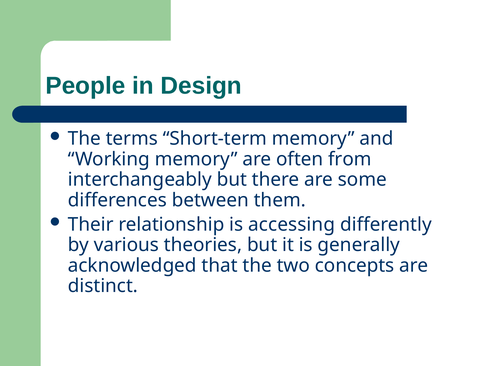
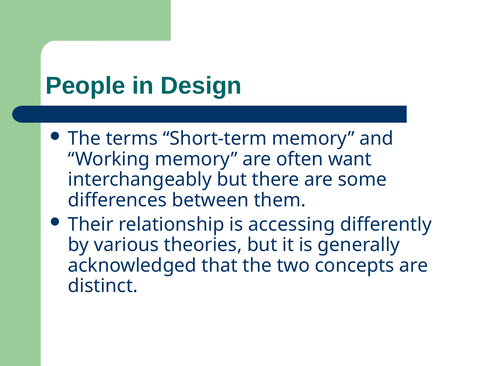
from: from -> want
